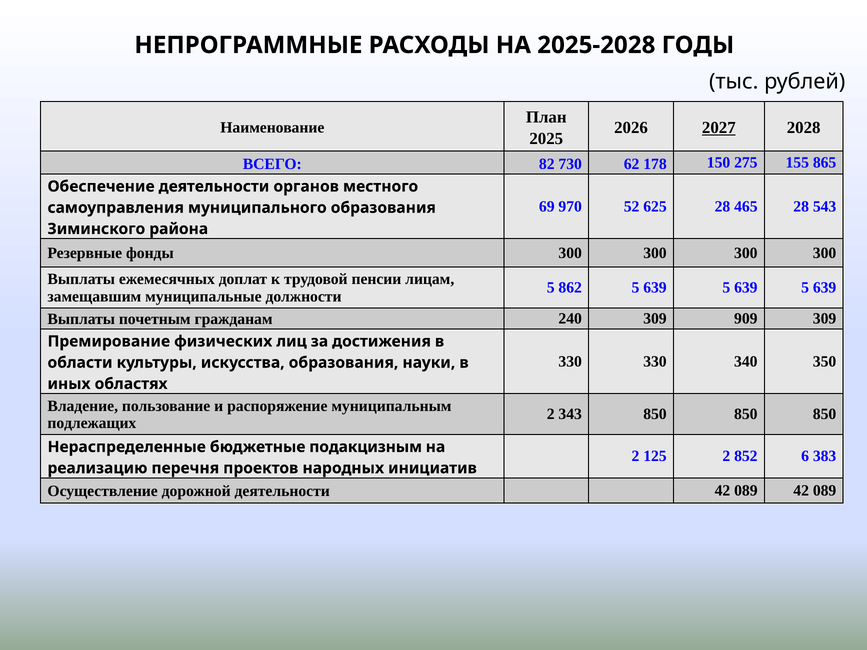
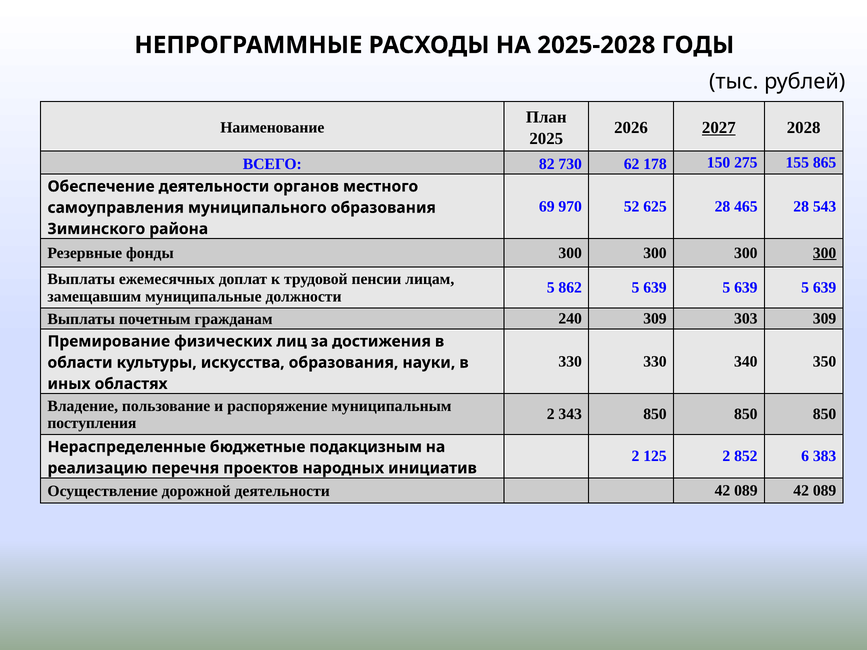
300 at (825, 253) underline: none -> present
909: 909 -> 303
подлежащих: подлежащих -> поступления
